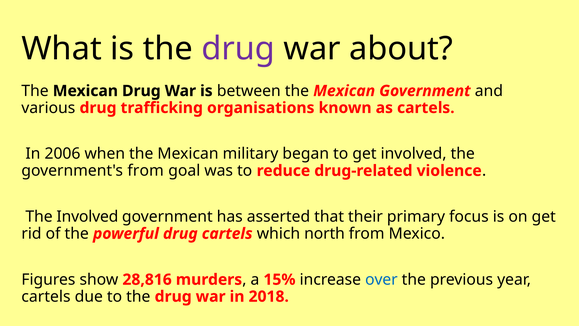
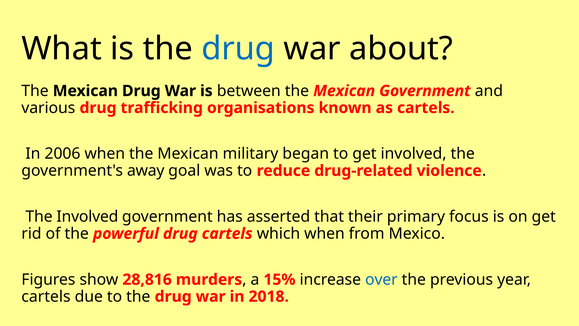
drug at (238, 49) colour: purple -> blue
government's from: from -> away
which north: north -> when
